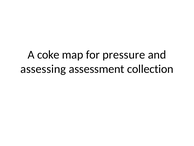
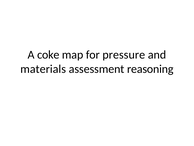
assessing: assessing -> materials
collection: collection -> reasoning
